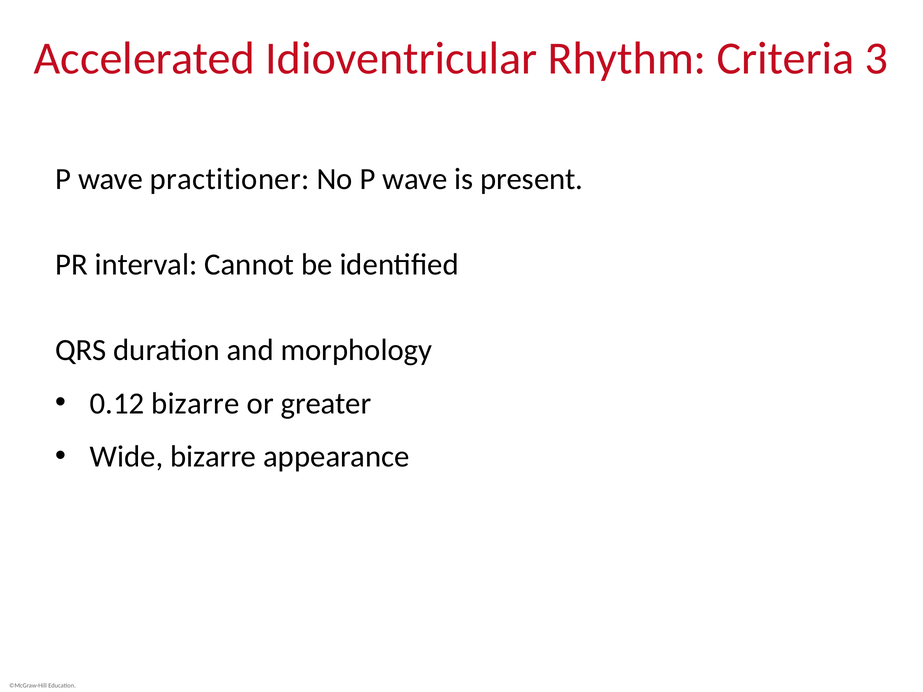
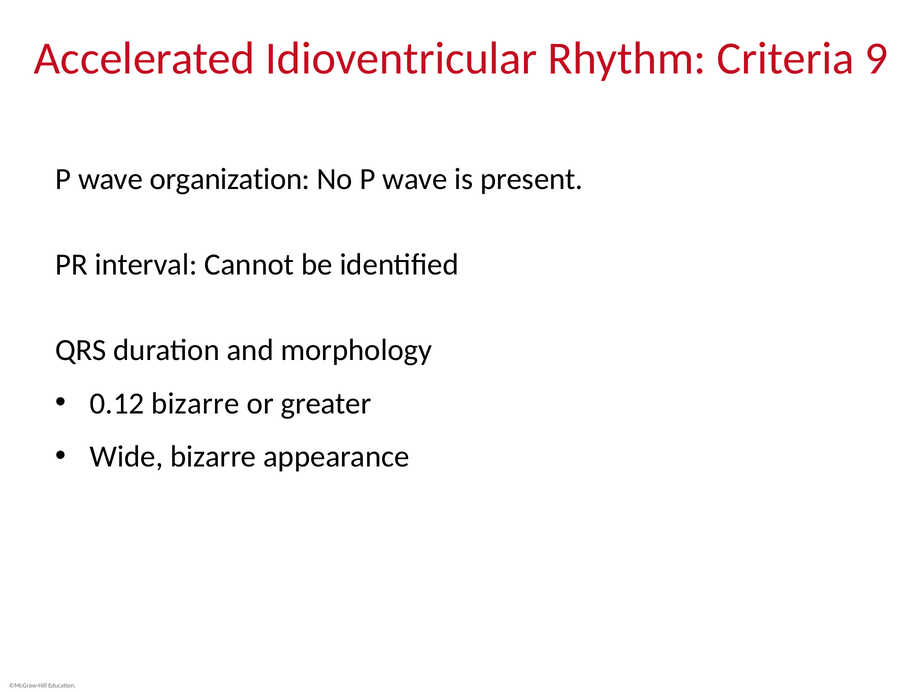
3: 3 -> 9
practitioner: practitioner -> organization
